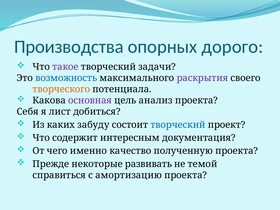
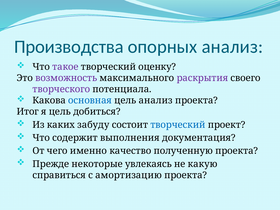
опорных дорого: дорого -> анализ
задачи: задачи -> оценку
возможность colour: blue -> purple
творческого colour: orange -> purple
основная colour: purple -> blue
Себя: Себя -> Итог
я лист: лист -> цель
интересным: интересным -> выполнения
развивать: развивать -> увлекаясь
темой: темой -> какую
